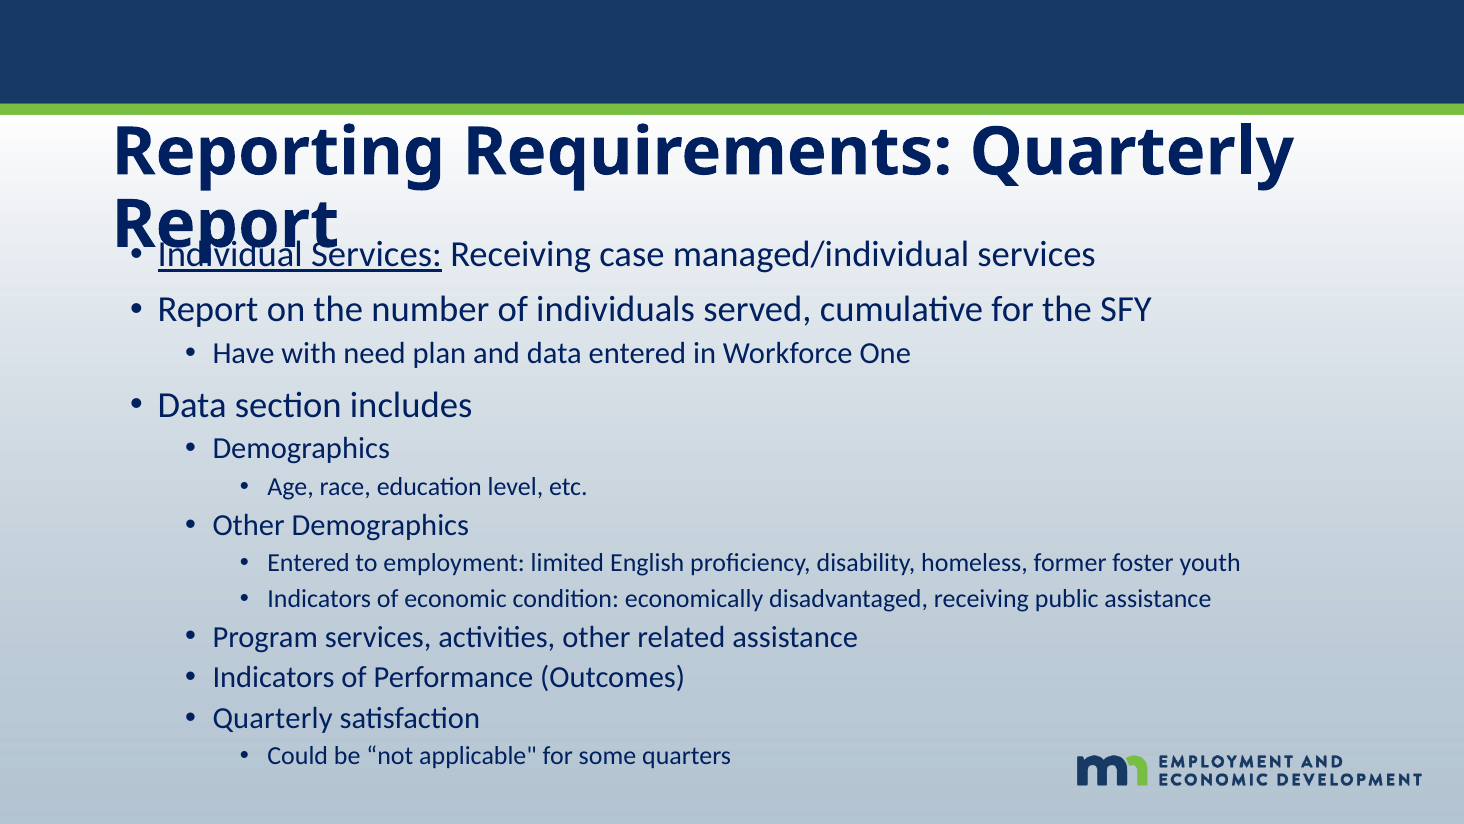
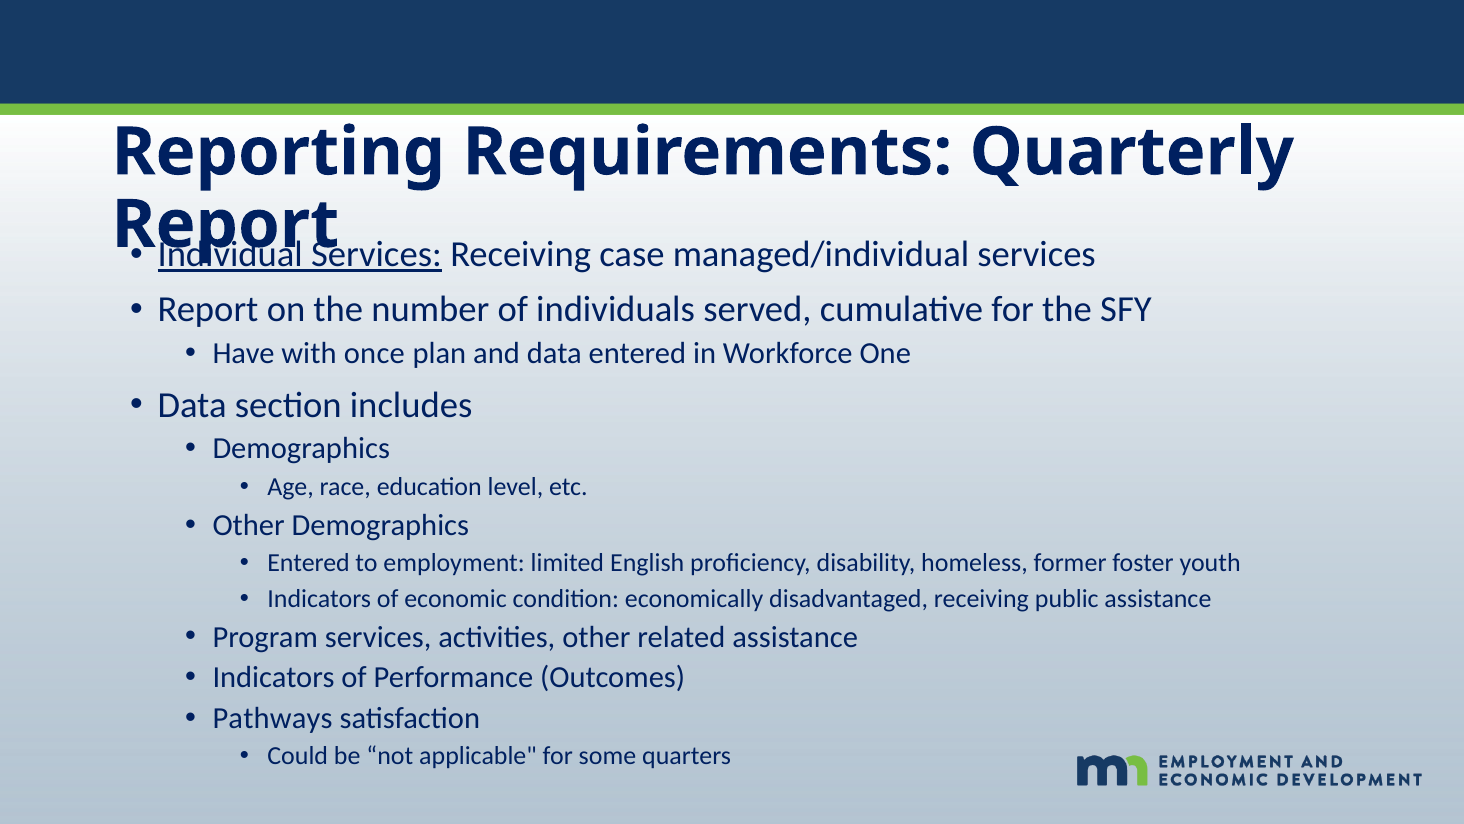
need: need -> once
Quarterly at (273, 718): Quarterly -> Pathways
